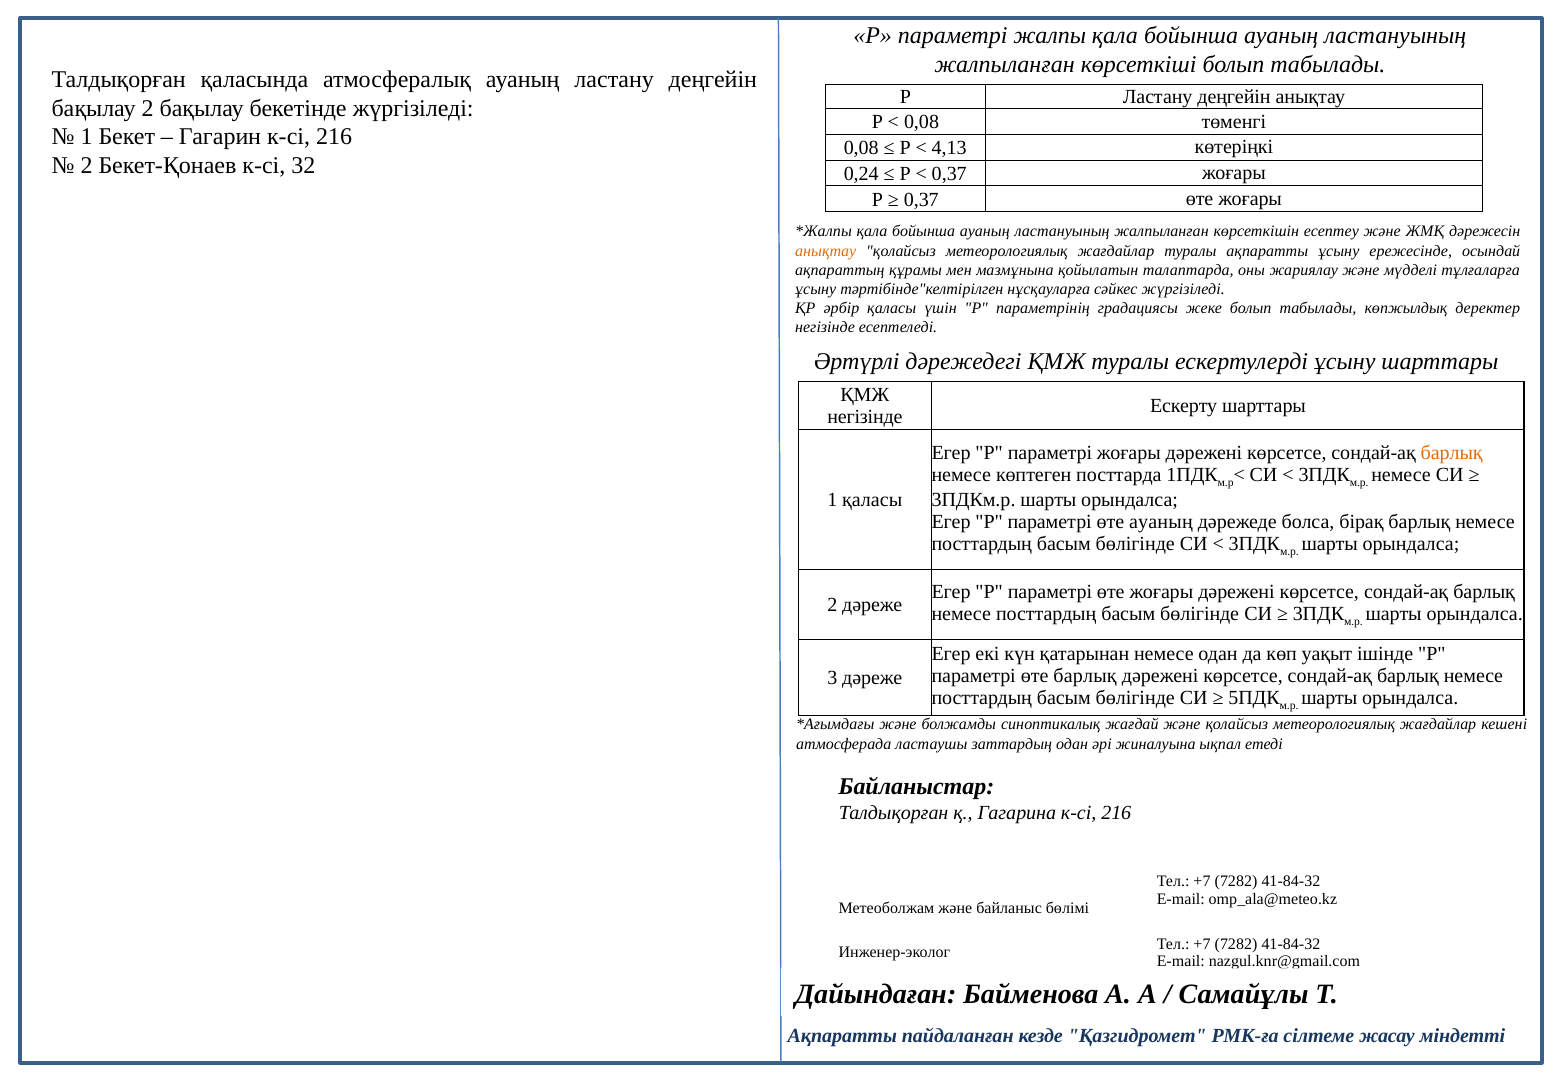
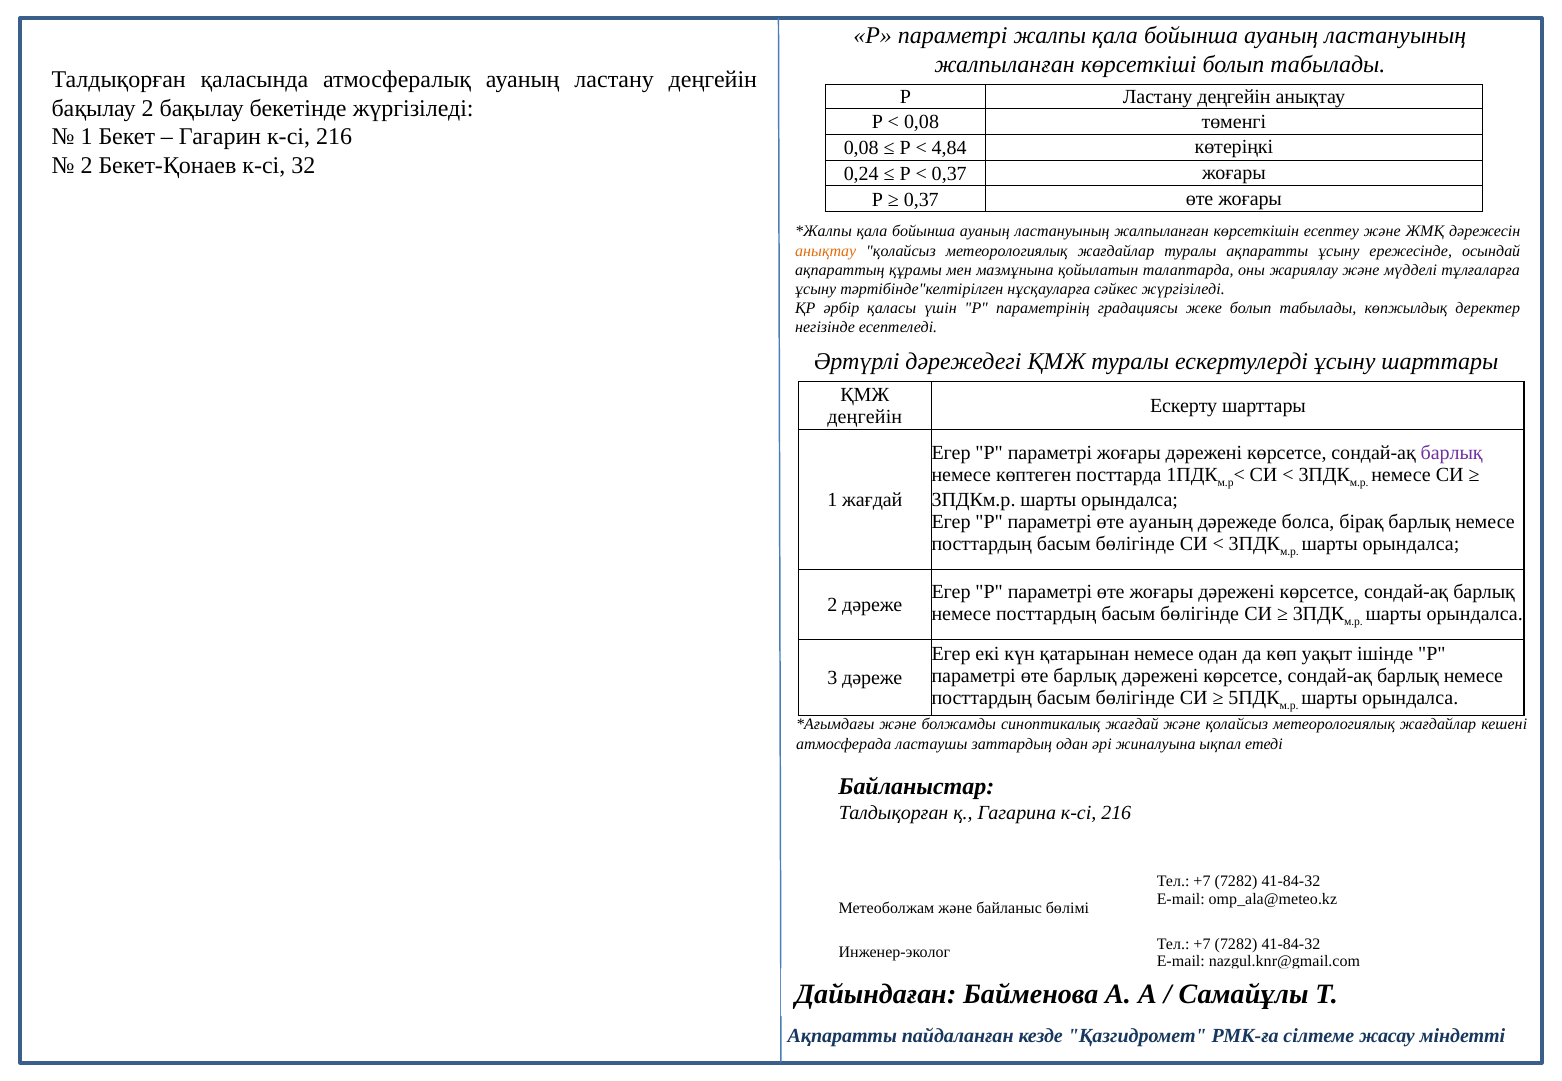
4,13: 4,13 -> 4,84
негізінде at (865, 417): негізінде -> деңгейін
барлық at (1452, 453) colour: orange -> purple
1 қаласы: қаласы -> жағдай
